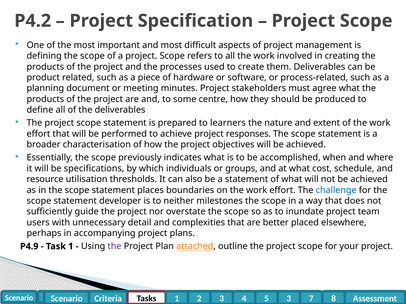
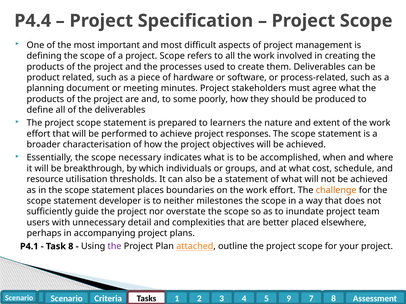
P4.2: P4.2 -> P4.4
centre: centre -> poorly
previously: previously -> necessary
specifications: specifications -> breakthrough
challenge colour: blue -> orange
P4.9: P4.9 -> P4.1
Task 1: 1 -> 8
3 at (289, 299): 3 -> 9
